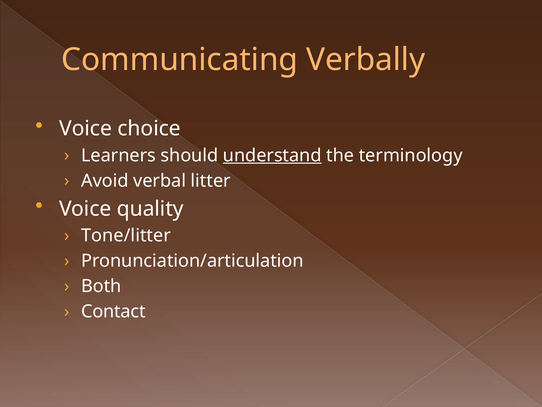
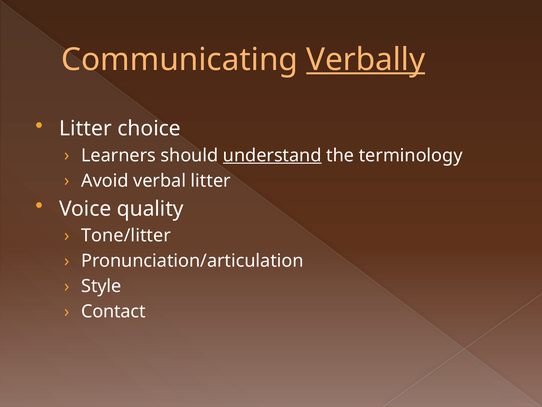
Verbally underline: none -> present
Voice at (86, 128): Voice -> Litter
Both: Both -> Style
